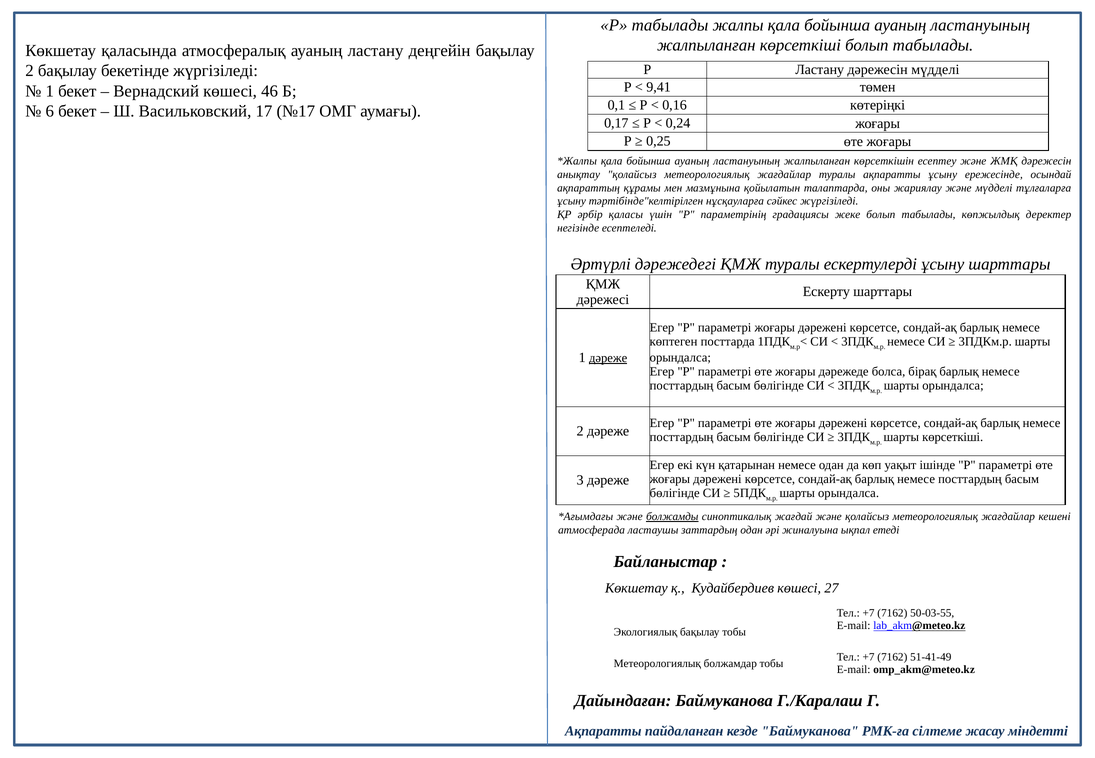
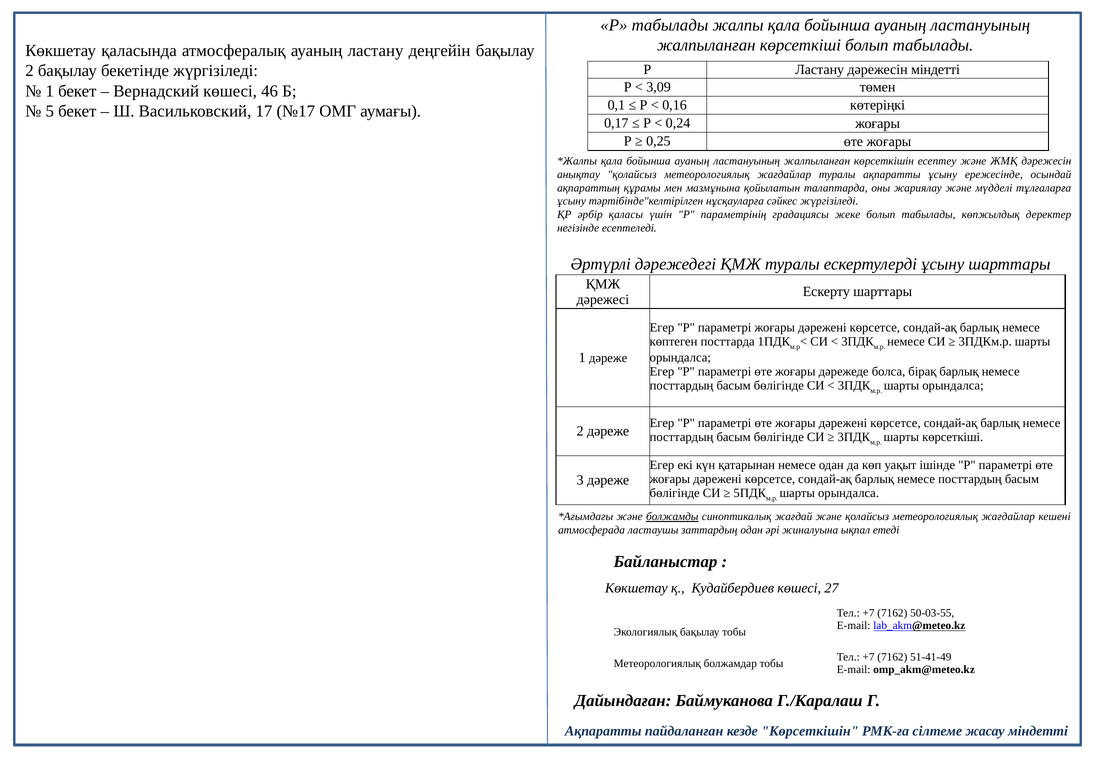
дәрежесін мүдделі: мүдделі -> міндетті
9,41: 9,41 -> 3,09
6: 6 -> 5
дәреже at (608, 358) underline: present -> none
кезде Баймуканова: Баймуканова -> Көрсеткішін
